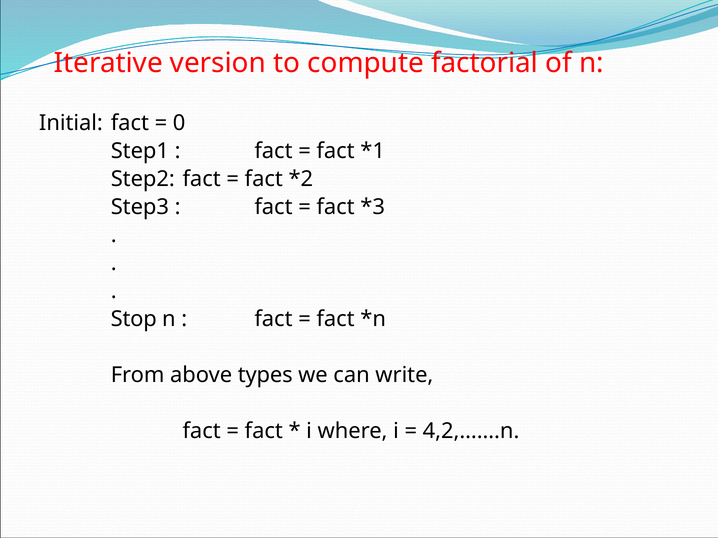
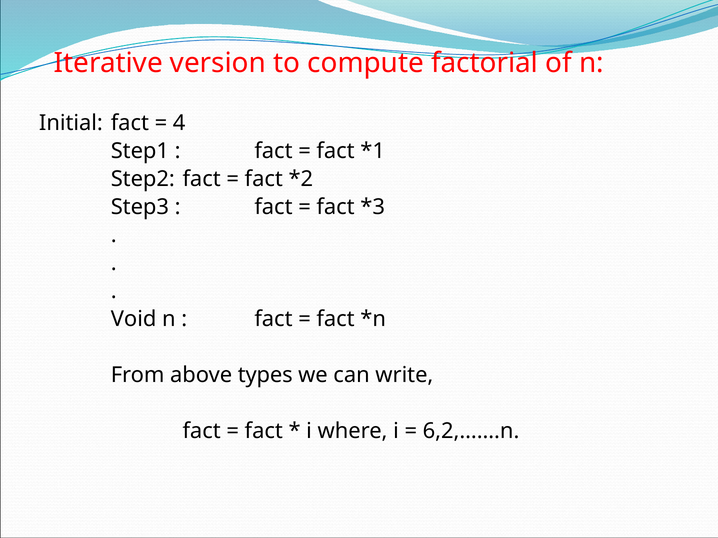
0: 0 -> 4
Stop: Stop -> Void
4,2,…….n: 4,2,…….n -> 6,2,…….n
